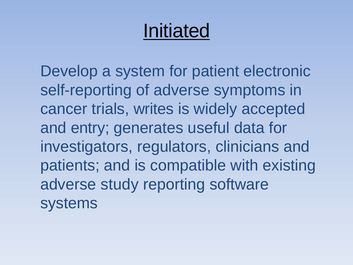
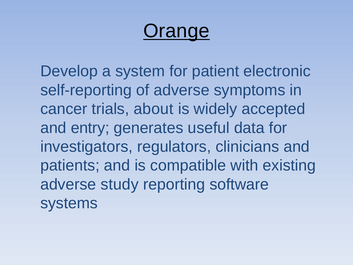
Initiated: Initiated -> Orange
writes: writes -> about
